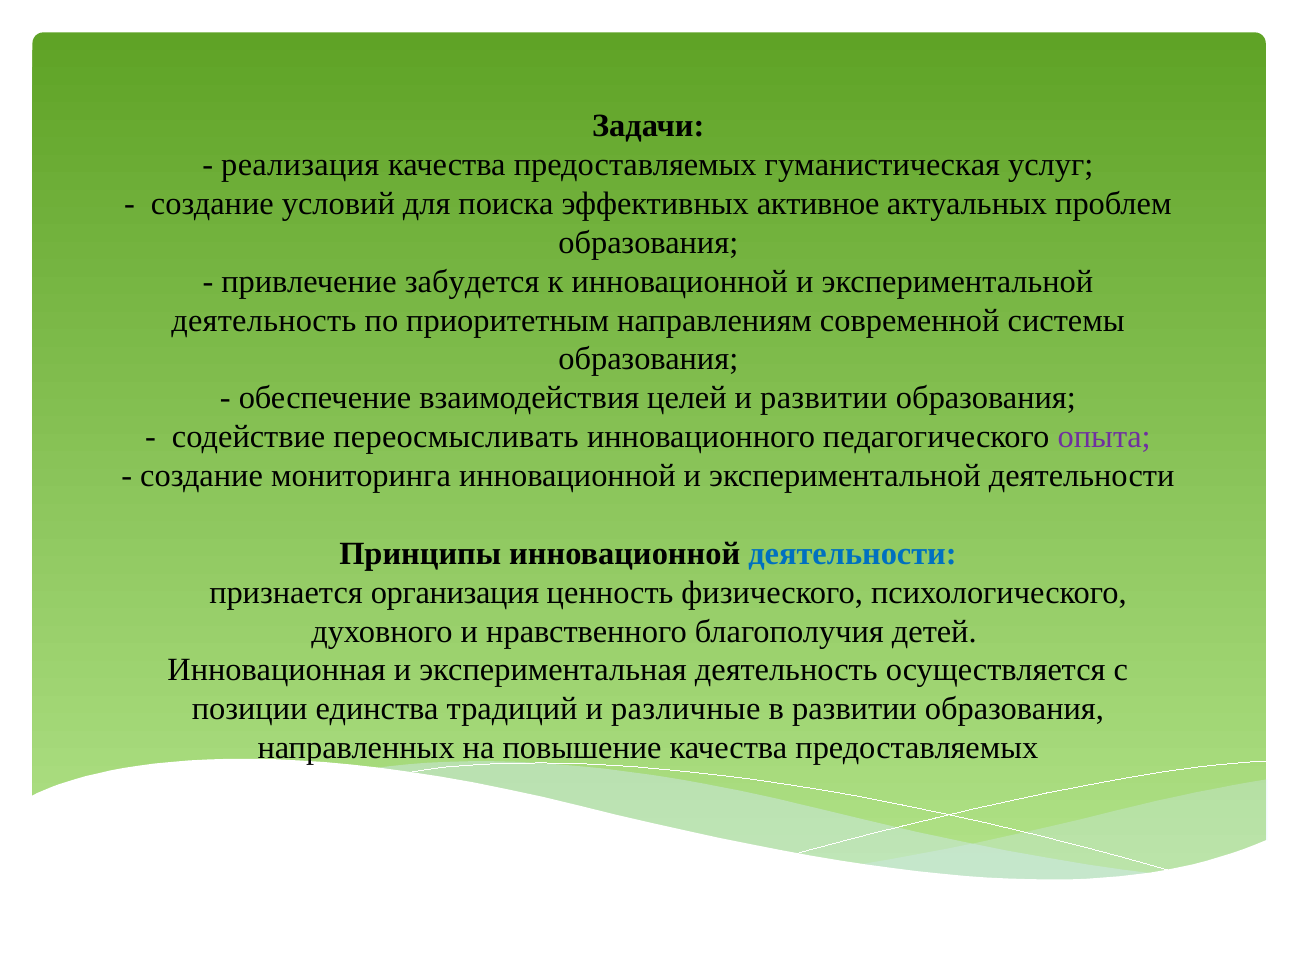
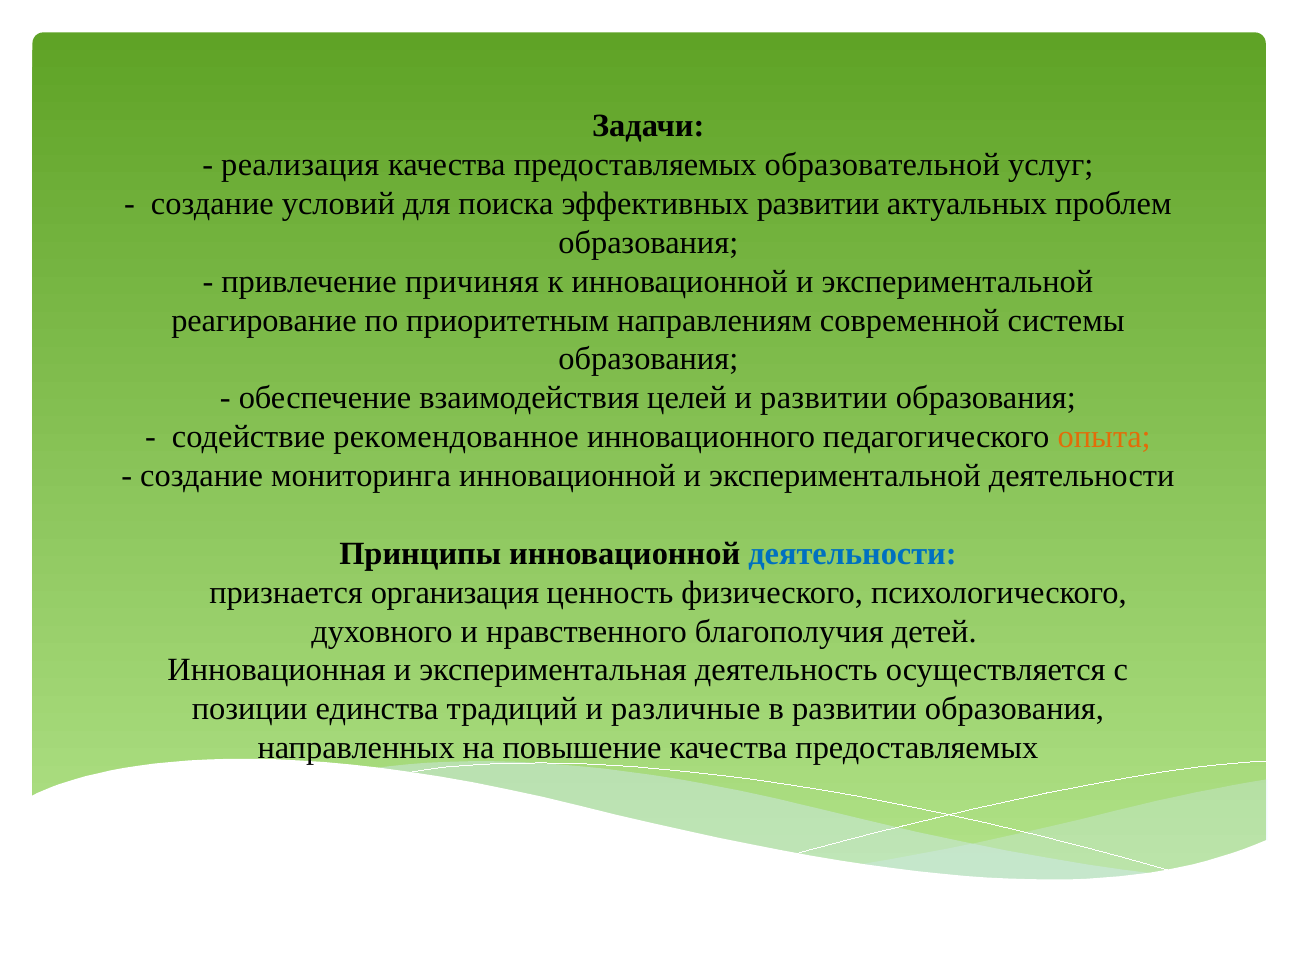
гуманистическая: гуманистическая -> образовательной
эффективных активное: активное -> развитии
забудется: забудется -> причиняя
деятельность at (264, 321): деятельность -> реагирование
переосмысливать: переосмысливать -> рекомендованное
опыта colour: purple -> orange
